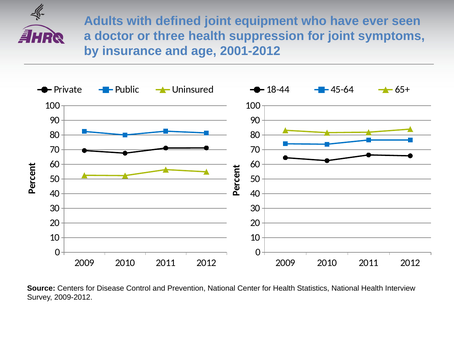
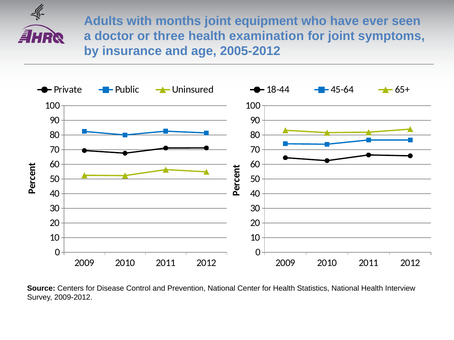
defined: defined -> months
suppression: suppression -> examination
2001-2012: 2001-2012 -> 2005-2012
